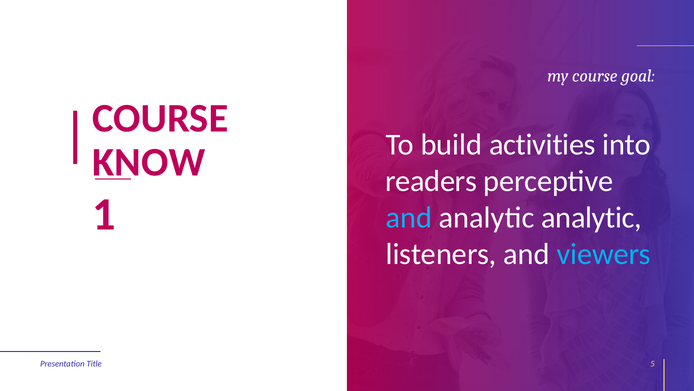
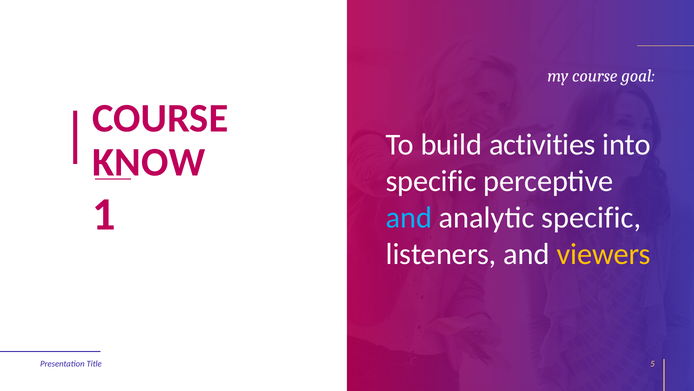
readers at (431, 181): readers -> specific
analytic analytic: analytic -> specific
viewers colour: light blue -> yellow
